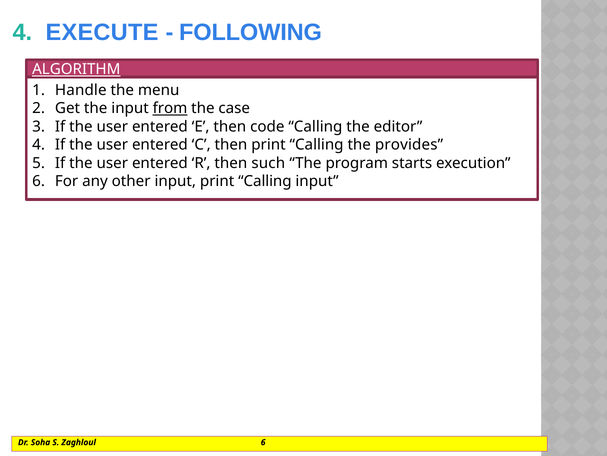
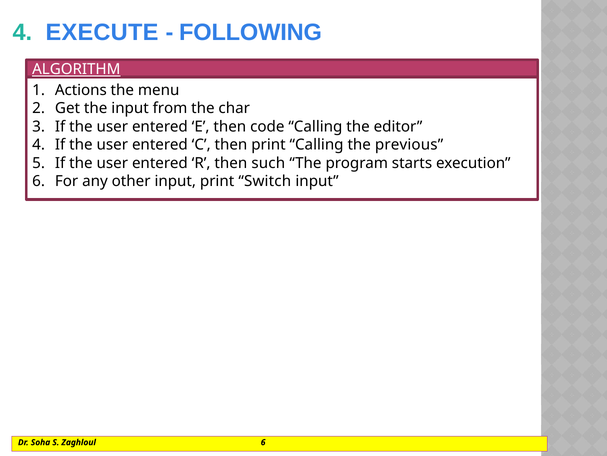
Handle: Handle -> Actions
from underline: present -> none
case: case -> char
provides: provides -> previous
input print Calling: Calling -> Switch
